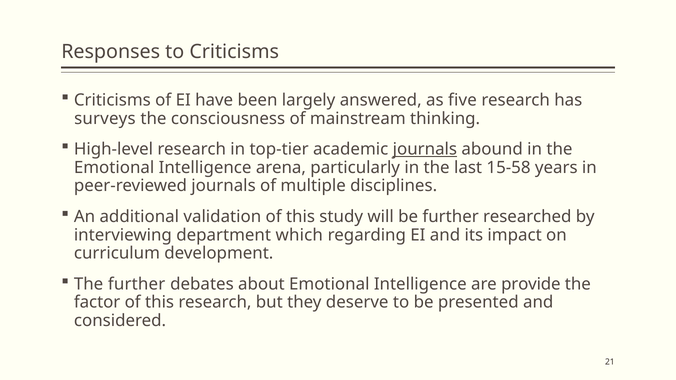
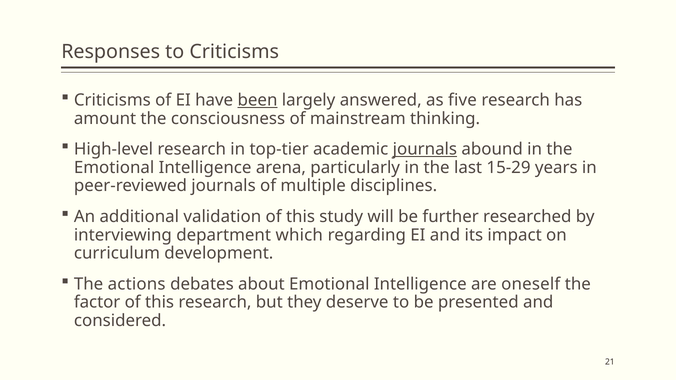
been underline: none -> present
surveys: surveys -> amount
15-58: 15-58 -> 15-29
The further: further -> actions
provide: provide -> oneself
